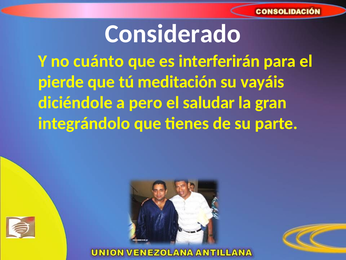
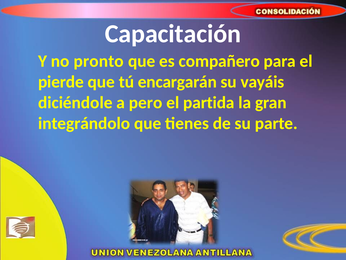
Considerado: Considerado -> Capacitación
cuánto: cuánto -> pronto
interferirán: interferirán -> compañero
meditación: meditación -> encargarán
saludar: saludar -> partida
